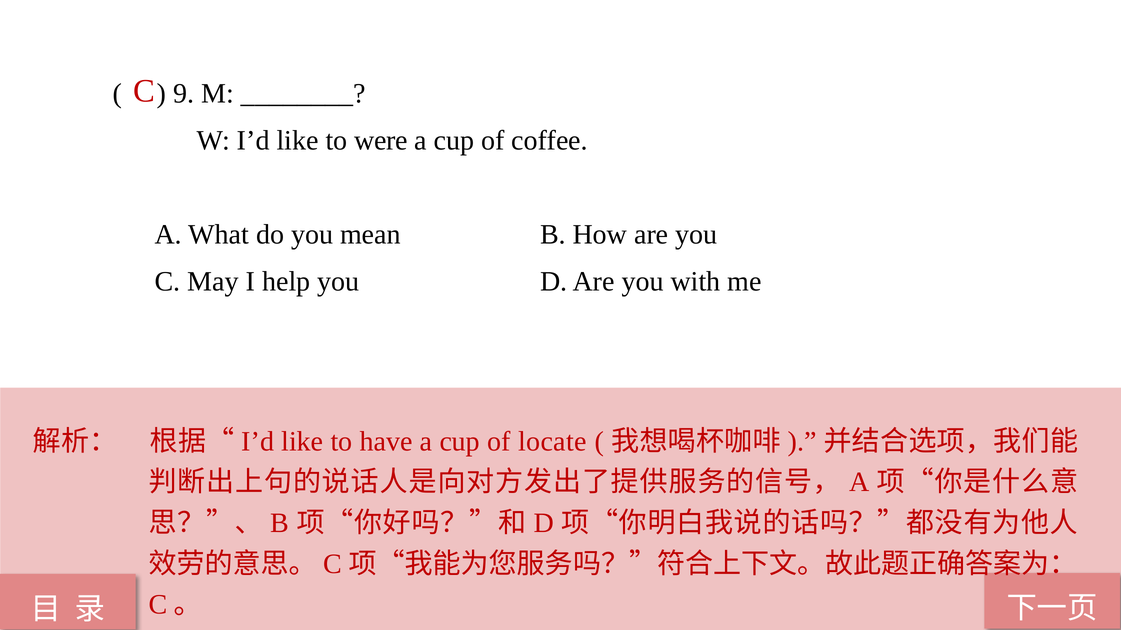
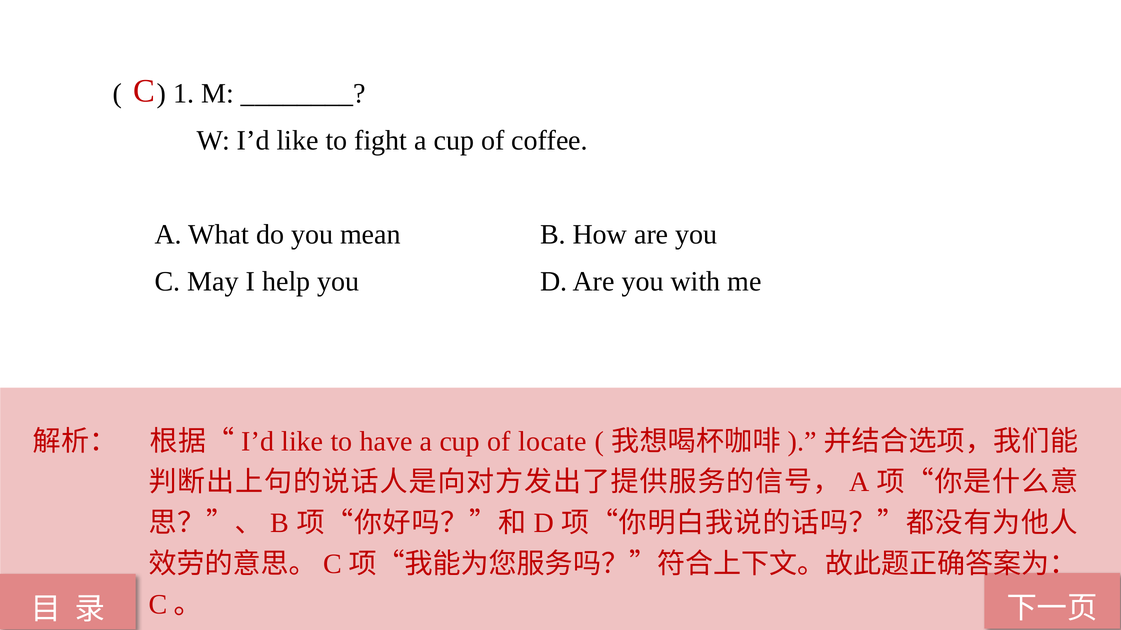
9: 9 -> 1
were: were -> fight
